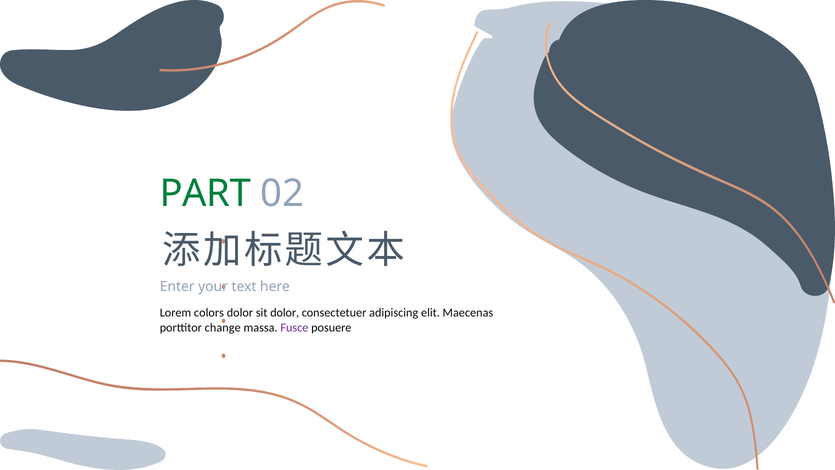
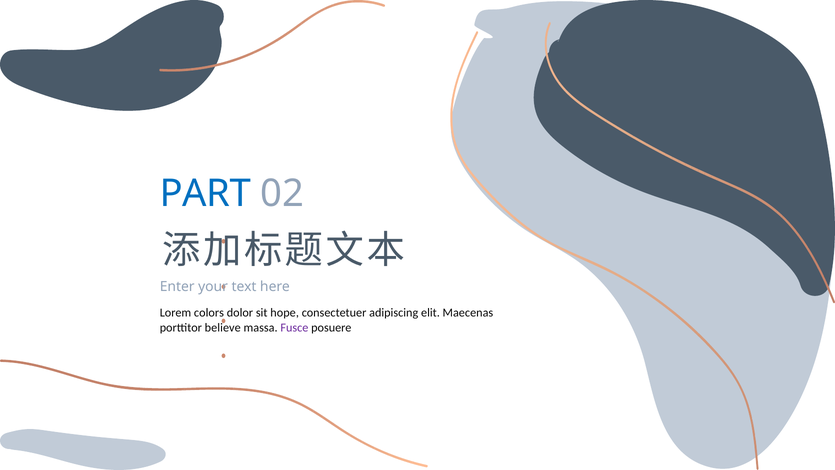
PART colour: green -> blue
sit dolor: dolor -> hope
change: change -> believe
